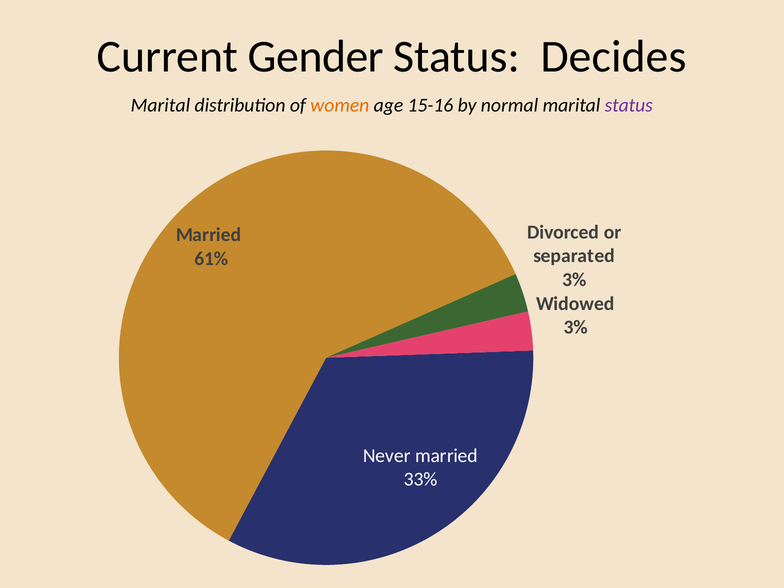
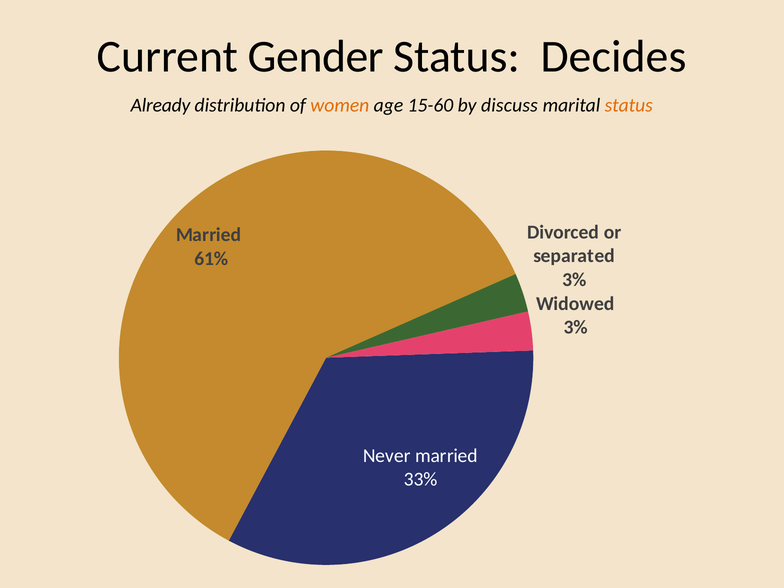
Marital at (160, 105): Marital -> Already
15-16: 15-16 -> 15-60
normal: normal -> discuss
status at (629, 105) colour: purple -> orange
